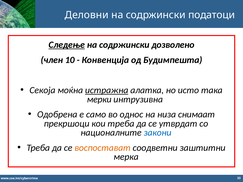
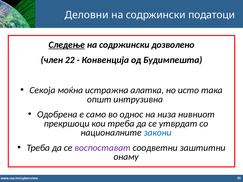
10: 10 -> 22
истражна underline: present -> none
мерки: мерки -> општ
снимаат: снимаат -> нивниот
воспостават colour: orange -> purple
мерка: мерка -> онаму
